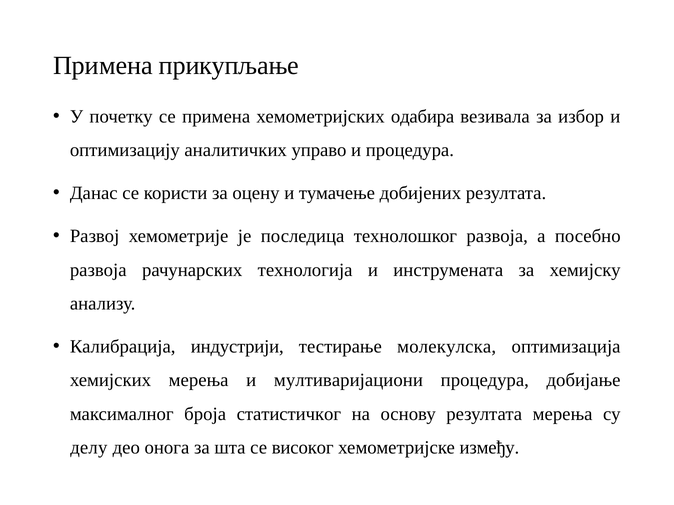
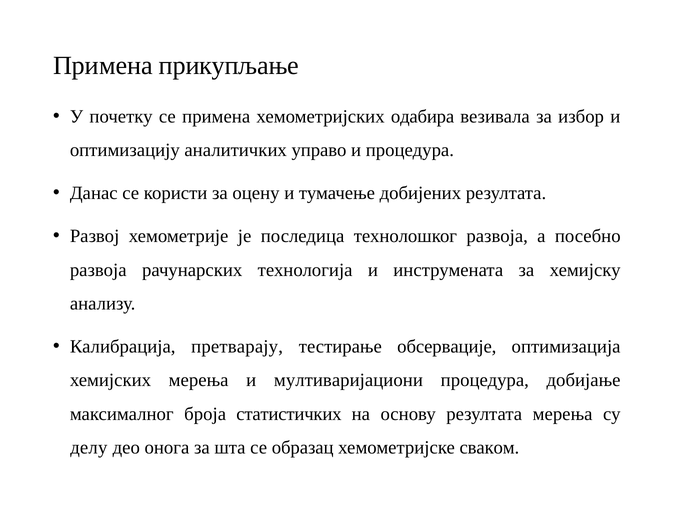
индустрији: индустрији -> претварају
молекулска: молекулска -> обсервације
статистичког: статистичког -> статистичких
високог: високог -> образац
између: између -> сваком
